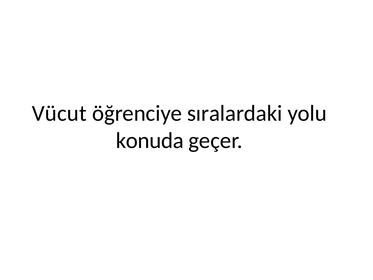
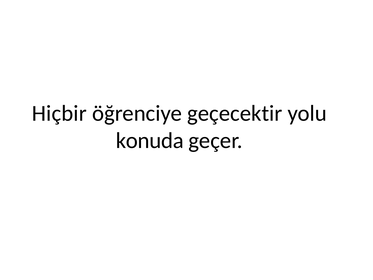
Vücut: Vücut -> Hiçbir
sıralardaki: sıralardaki -> geçecektir
